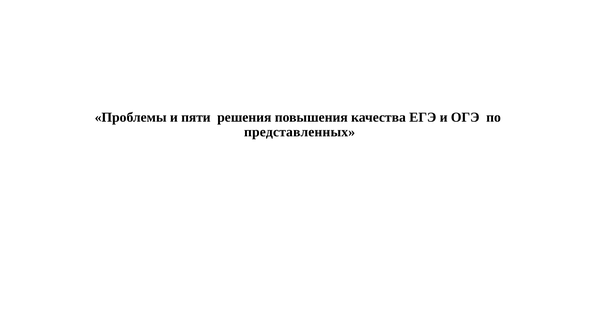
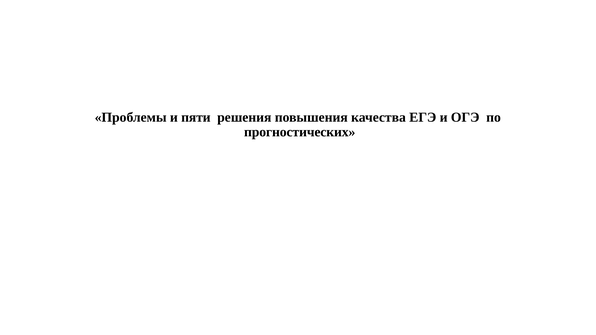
представленных: представленных -> прогностических
